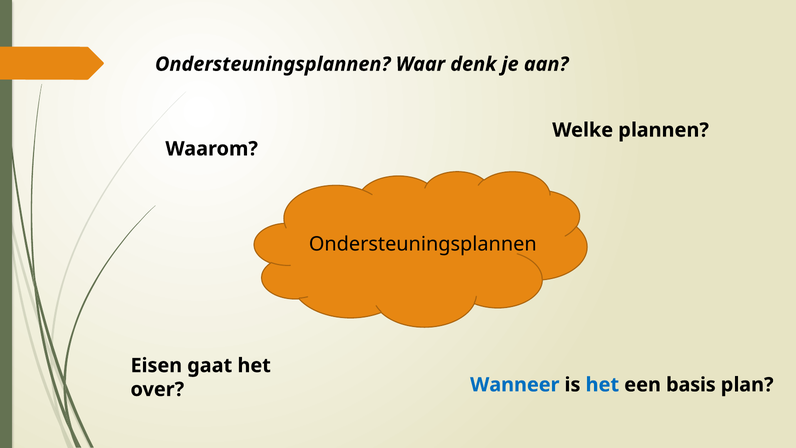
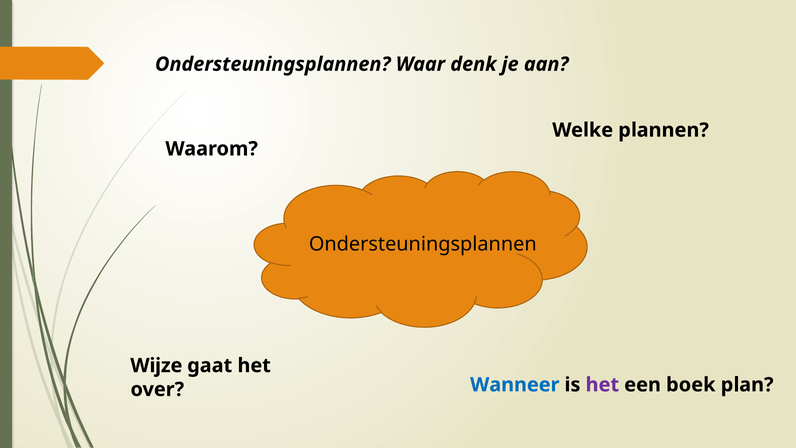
Eisen: Eisen -> Wijze
het at (602, 385) colour: blue -> purple
basis: basis -> boek
